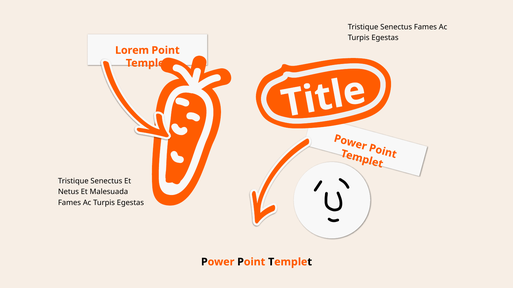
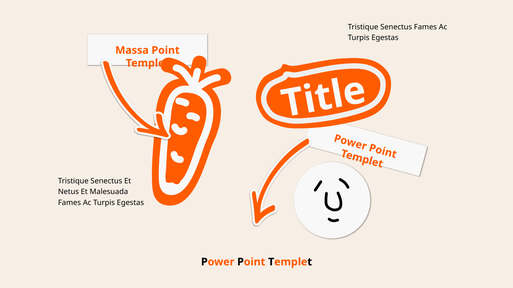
Lorem: Lorem -> Massa
